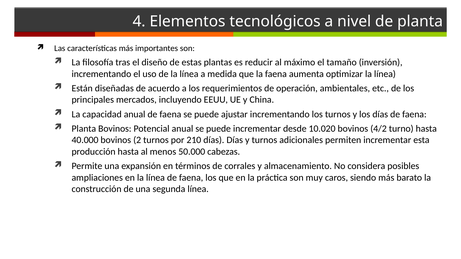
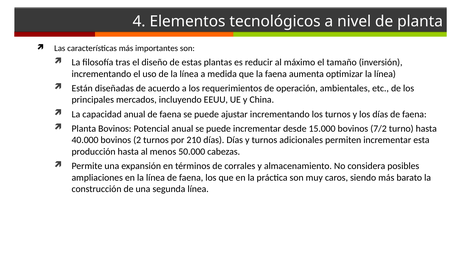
10.020: 10.020 -> 15.000
4/2: 4/2 -> 7/2
